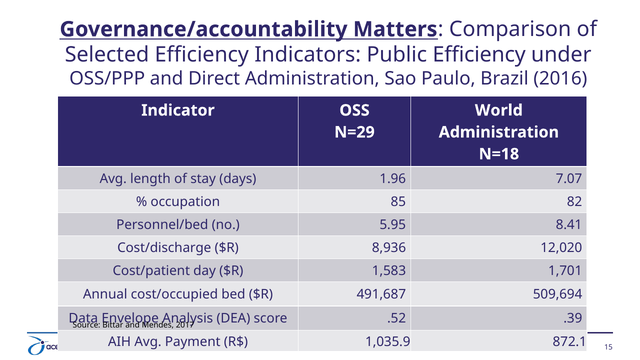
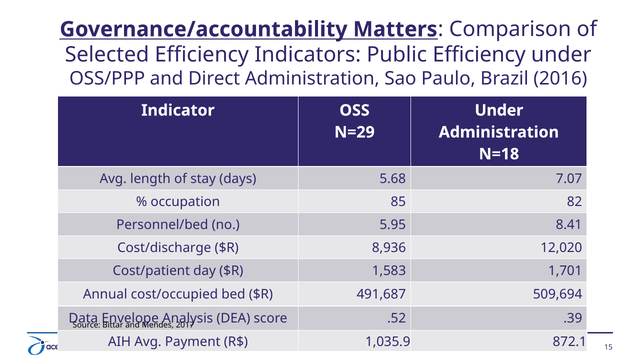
World at (499, 110): World -> Under
1.96: 1.96 -> 5.68
